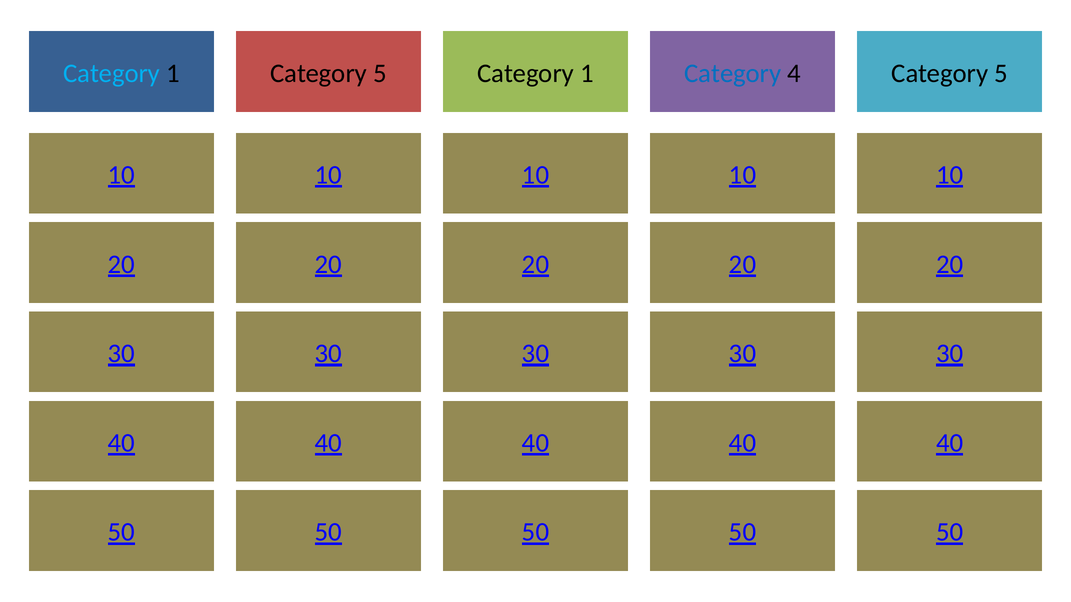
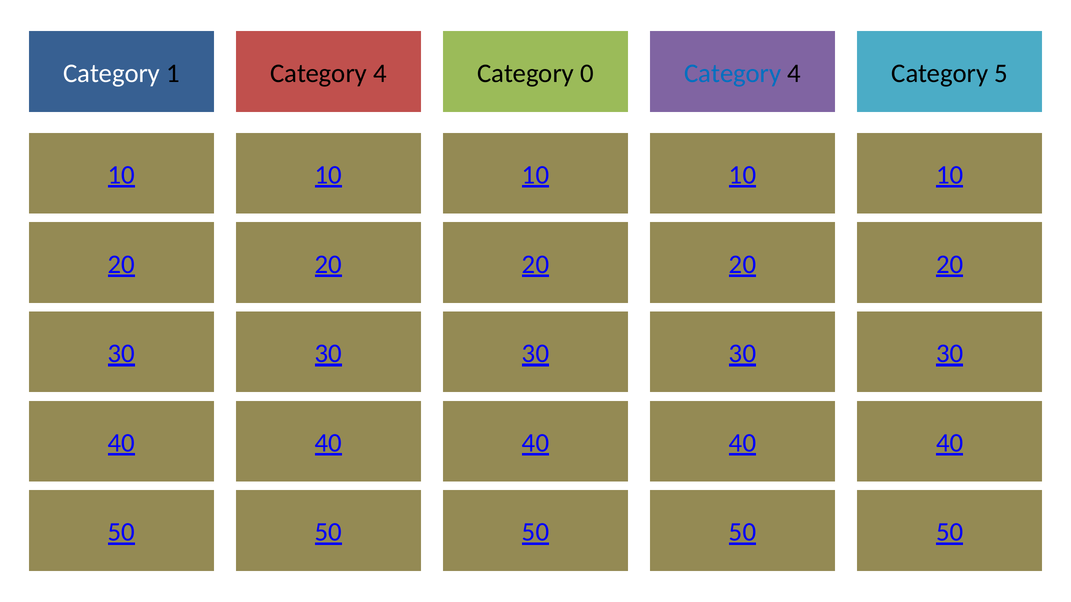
Category at (112, 73) colour: light blue -> white
5 at (380, 73): 5 -> 4
1 at (587, 73): 1 -> 0
